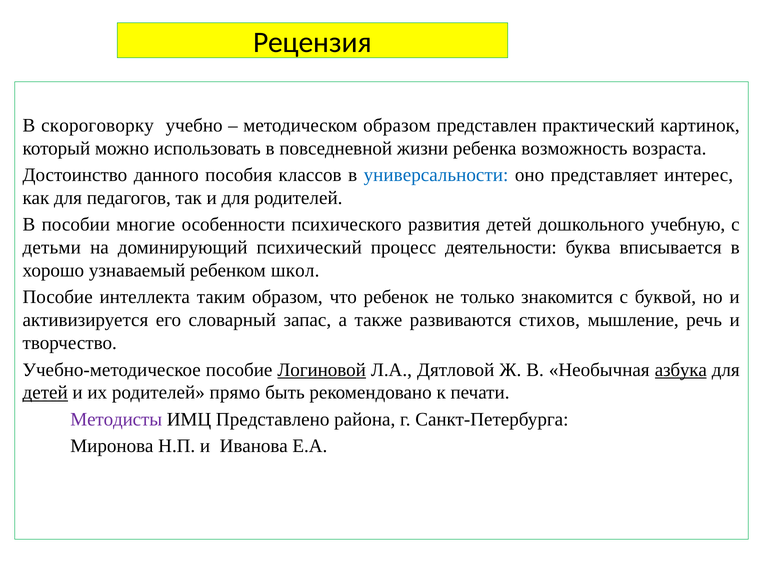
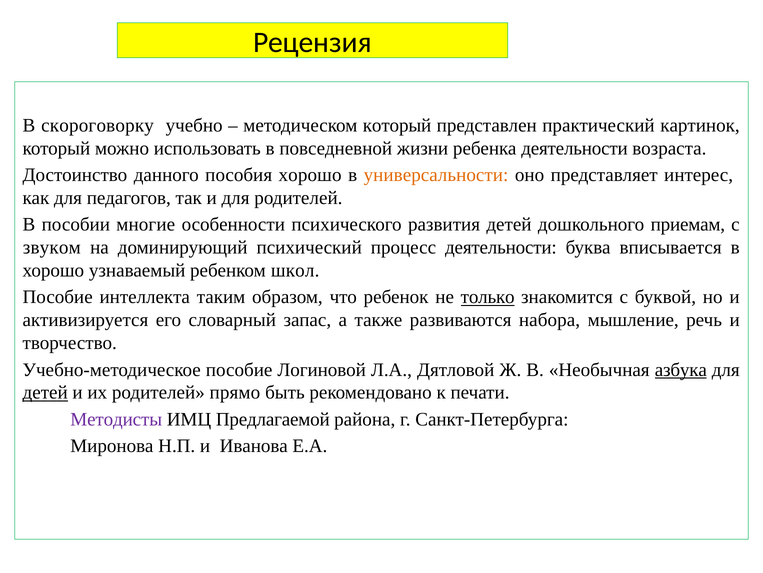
методическом образом: образом -> который
ребенка возможность: возможность -> деятельности
пособия классов: классов -> хорошо
универсальности colour: blue -> orange
учебную: учебную -> приемам
детьми: детьми -> звуком
только underline: none -> present
стихов: стихов -> набора
Логиновой underline: present -> none
Представлено: Представлено -> Предлагаемой
